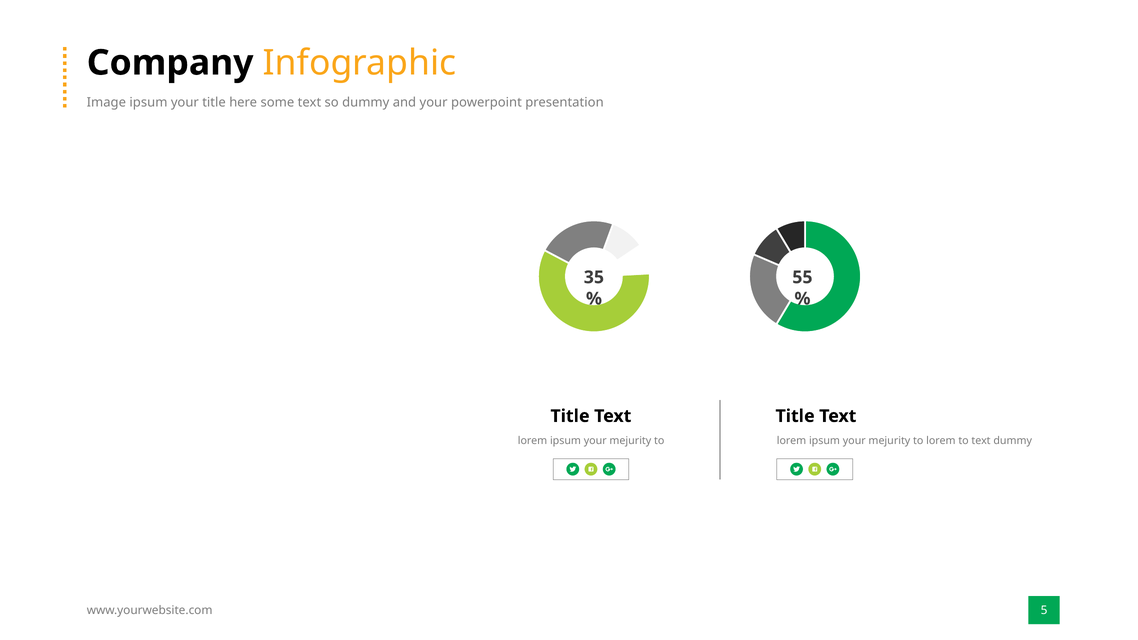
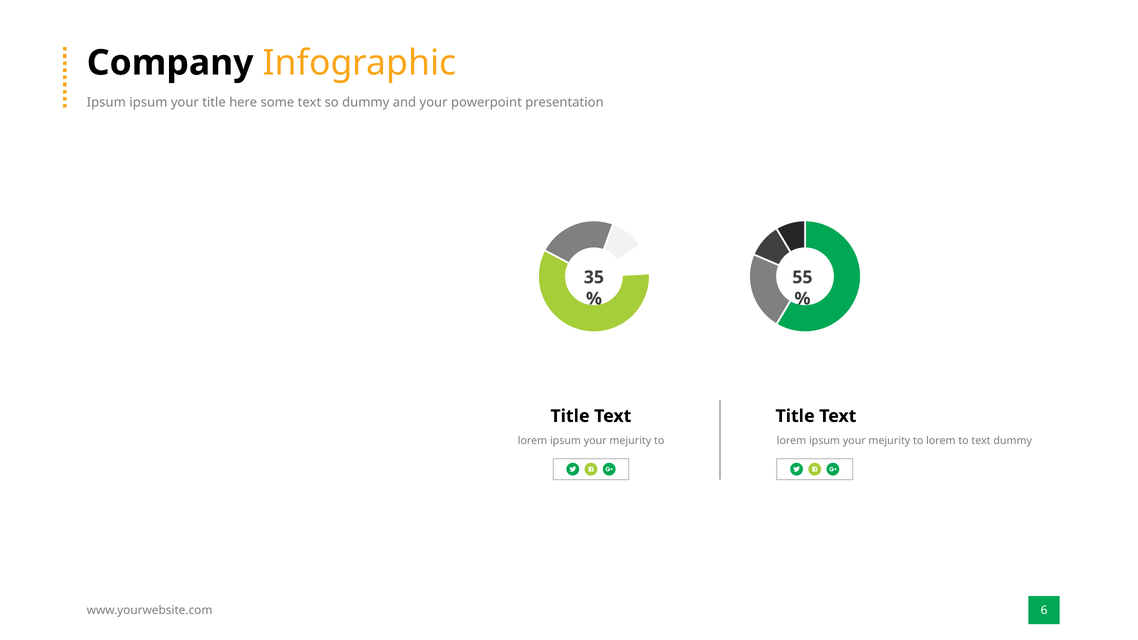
Image at (106, 102): Image -> Ipsum
5: 5 -> 6
